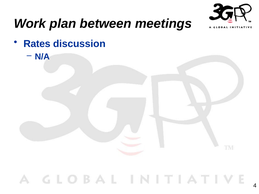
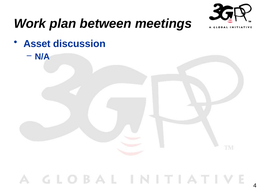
Rates: Rates -> Asset
